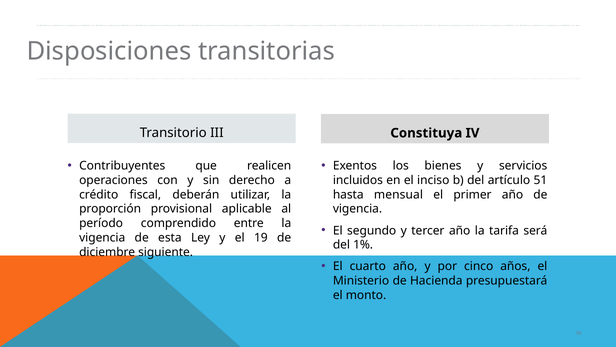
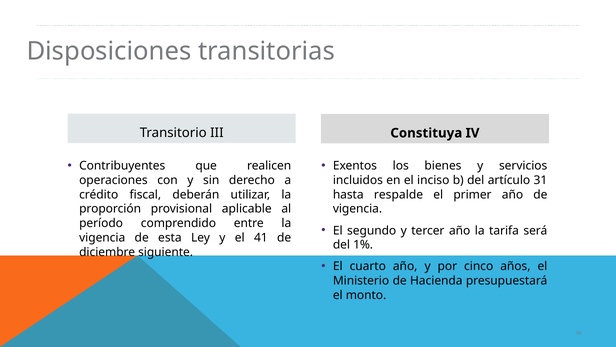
51: 51 -> 31
mensual: mensual -> respalde
19: 19 -> 41
